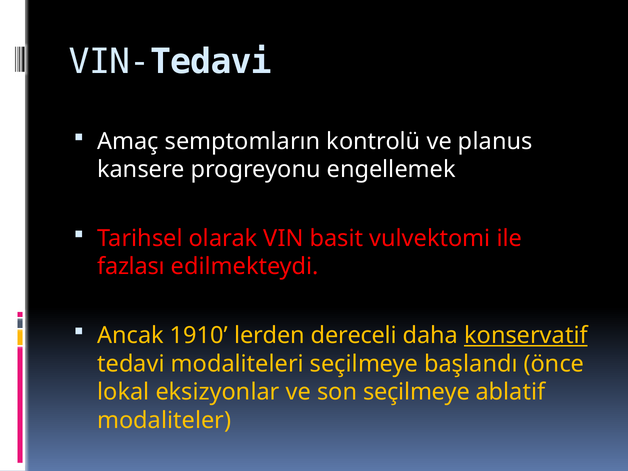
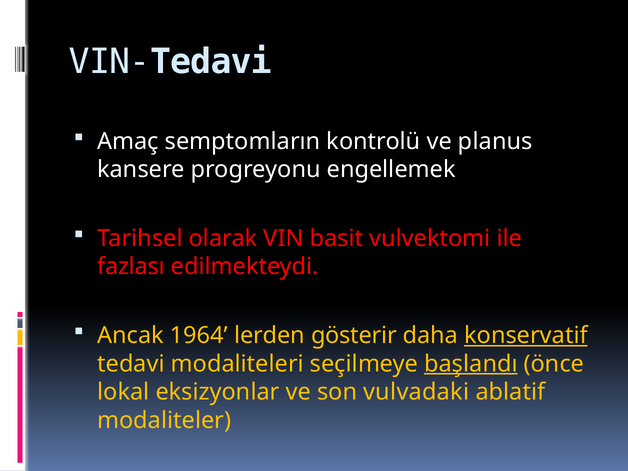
1910: 1910 -> 1964
dereceli: dereceli -> gösterir
başlandı underline: none -> present
son seçilmeye: seçilmeye -> vulvadaki
